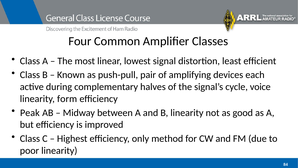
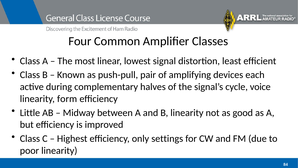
Peak: Peak -> Little
method: method -> settings
